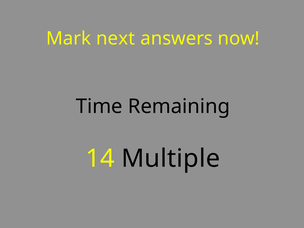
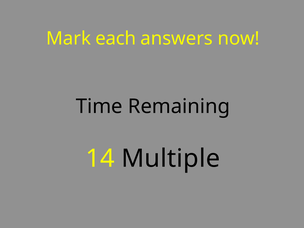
next: next -> each
